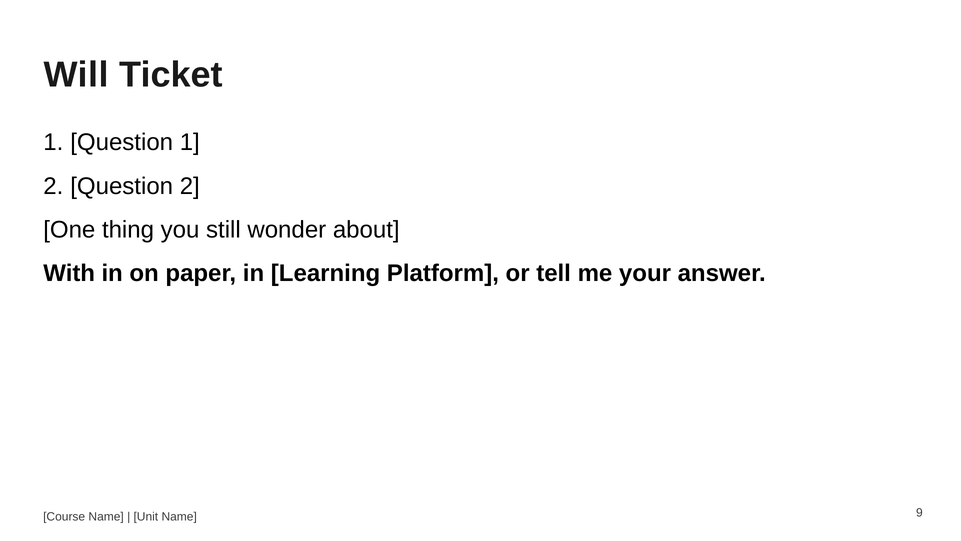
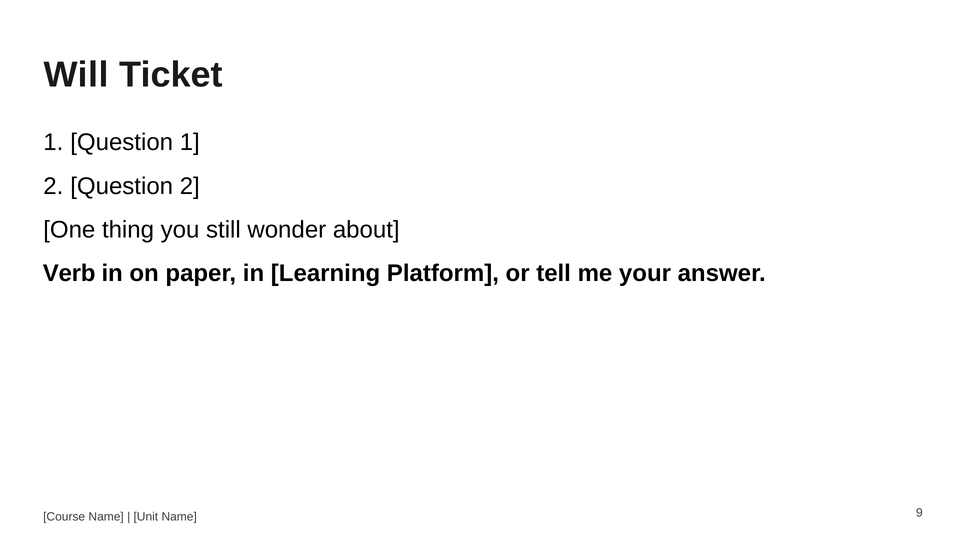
With: With -> Verb
